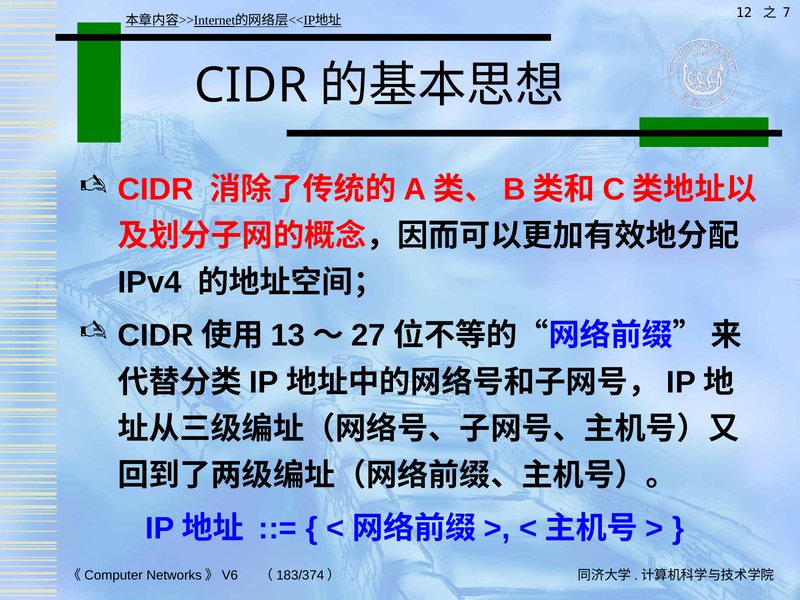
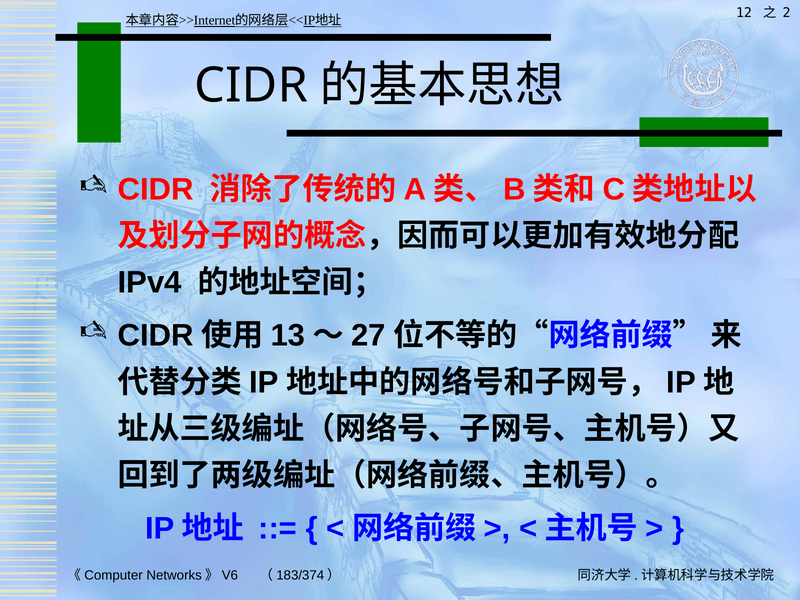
7: 7 -> 2
